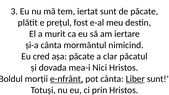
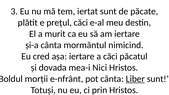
prețul fost: fost -> căci
așa păcate: păcate -> iertare
a clar: clar -> căci
e-nfrânt underline: present -> none
